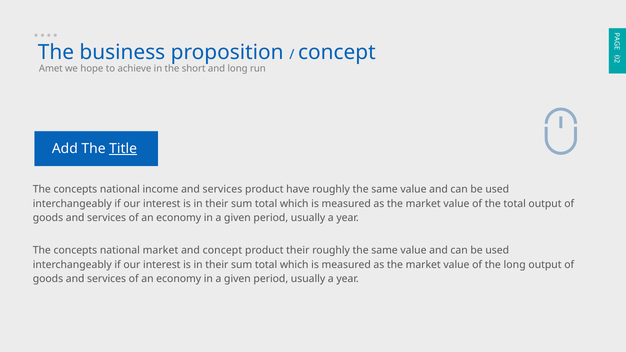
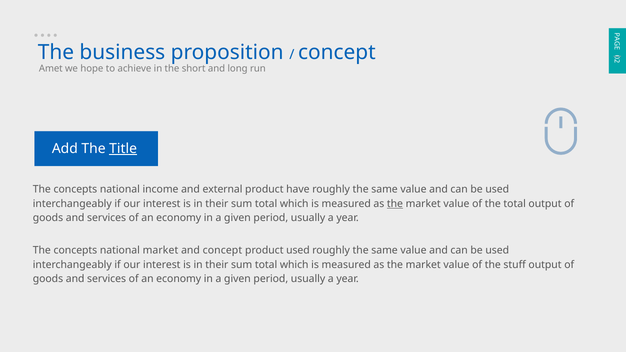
income and services: services -> external
the at (395, 204) underline: none -> present
product their: their -> used
the long: long -> stuff
